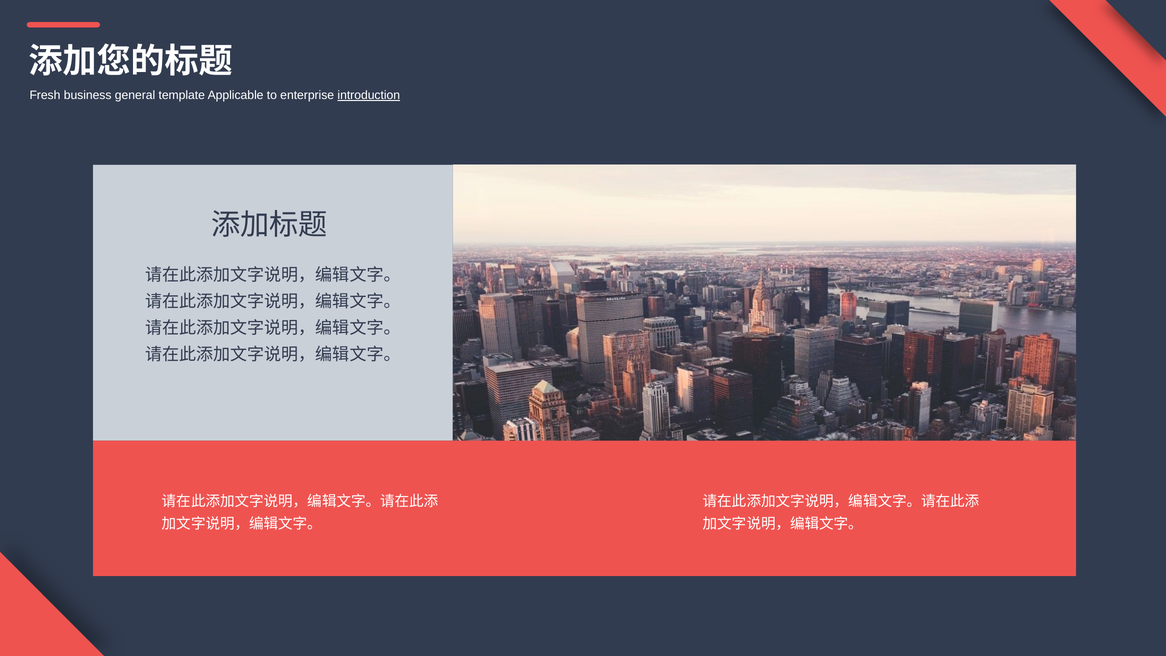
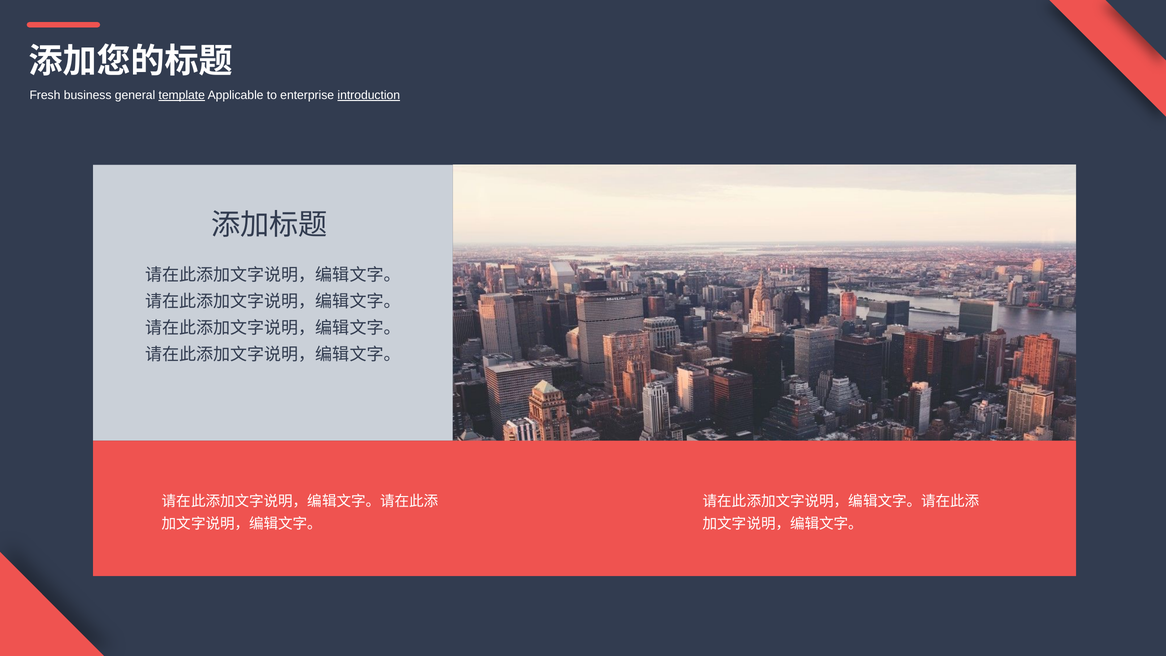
template underline: none -> present
